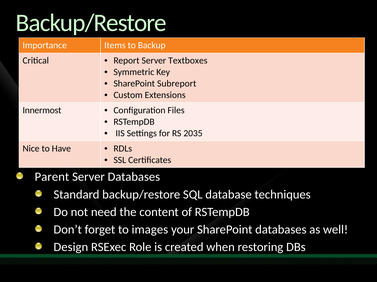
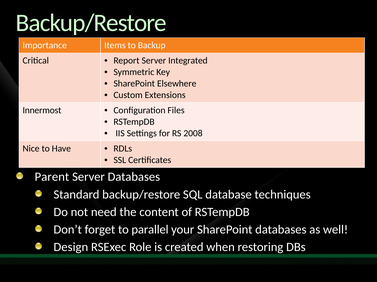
Textboxes: Textboxes -> Integrated
Subreport: Subreport -> Elsewhere
2035: 2035 -> 2008
images: images -> parallel
